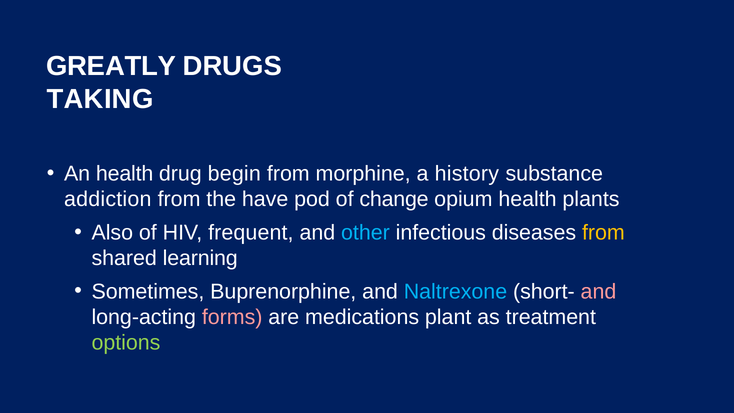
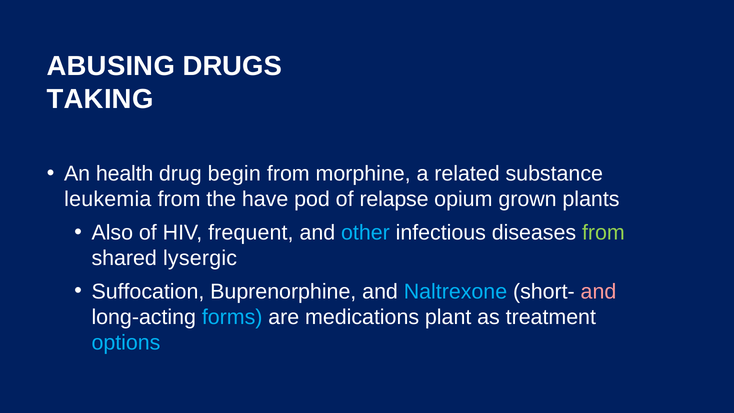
GREATLY: GREATLY -> ABUSING
history: history -> related
addiction: addiction -> leukemia
change: change -> relapse
opium health: health -> grown
from at (603, 233) colour: yellow -> light green
learning: learning -> lysergic
Sometimes: Sometimes -> Suffocation
forms colour: pink -> light blue
options colour: light green -> light blue
